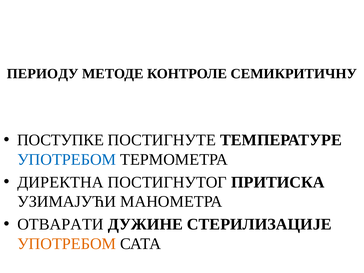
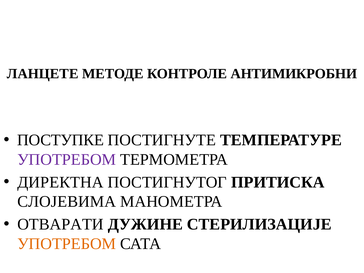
ПЕРИОДУ: ПЕРИОДУ -> ЛАНЦЕТЕ
СЕМИКРИТИЧНУ: СЕМИКРИТИЧНУ -> АНТИМИКРОБНИ
УПОТРЕБОМ at (67, 160) colour: blue -> purple
УЗИМАЈУЋИ: УЗИМАЈУЋИ -> СЛОЈЕВИМА
